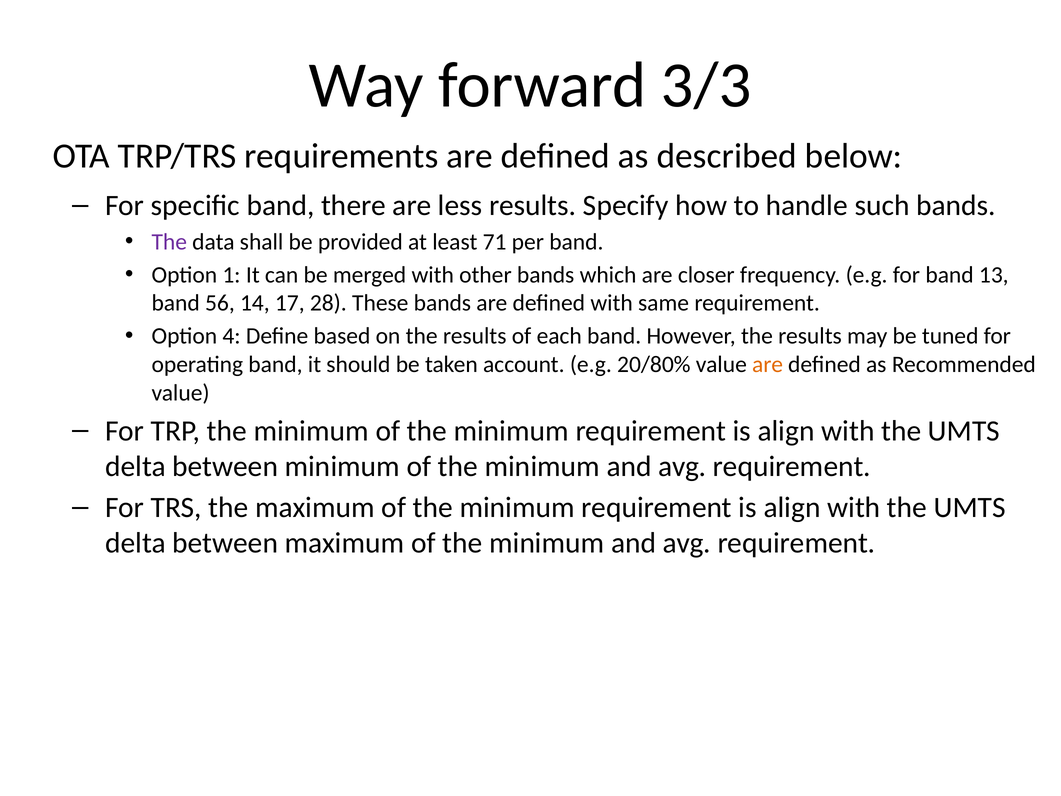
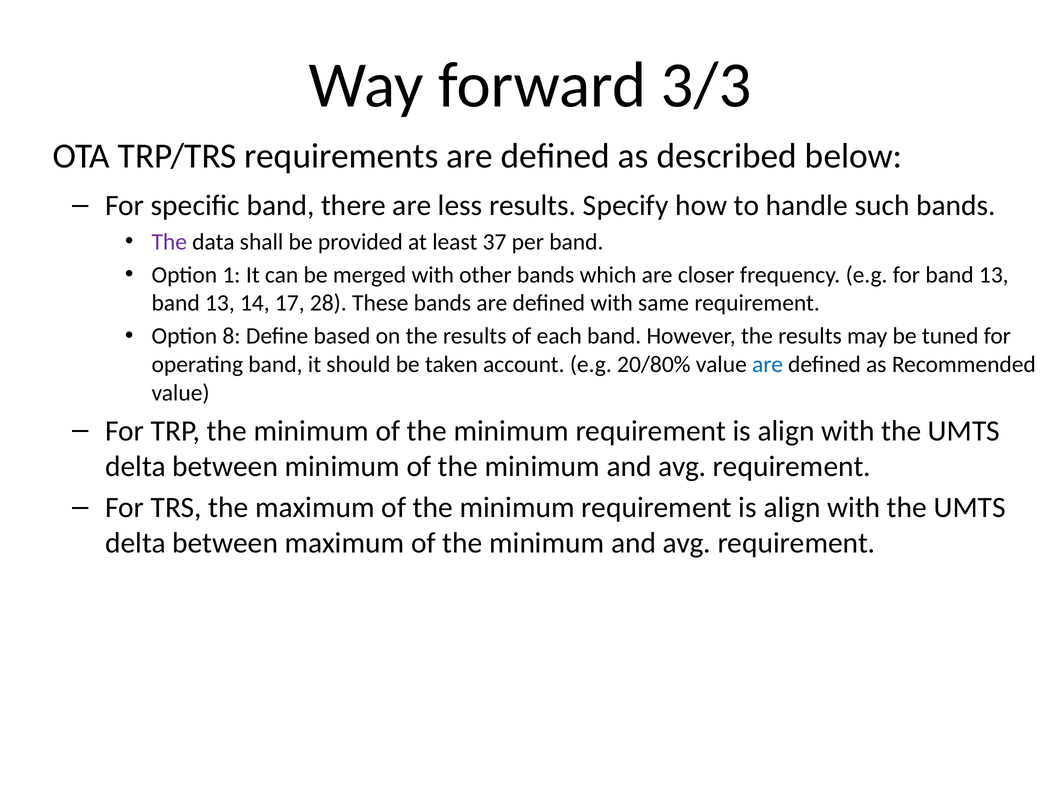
71: 71 -> 37
56 at (220, 303): 56 -> 13
4: 4 -> 8
are at (768, 364) colour: orange -> blue
